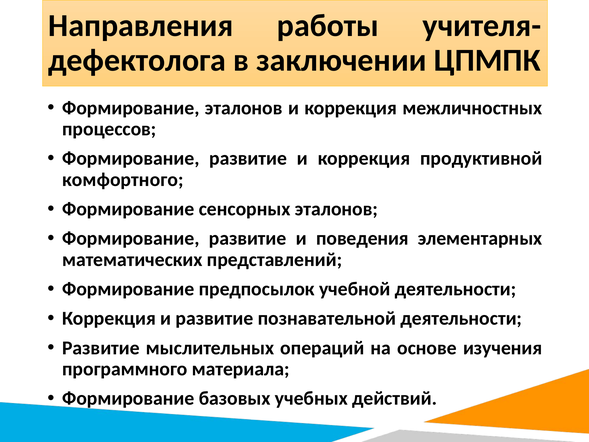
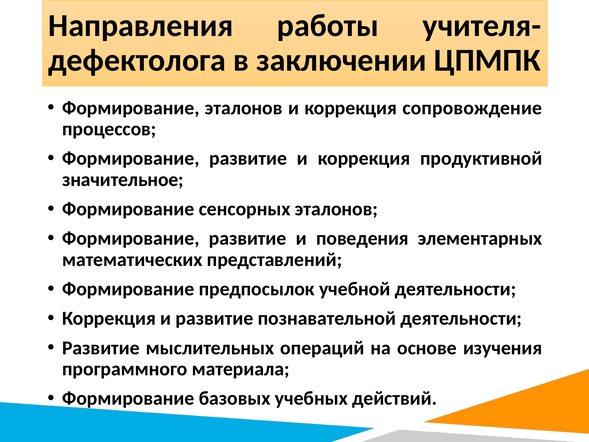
межличностных: межличностных -> сопровождение
комфортного: комфортного -> значительное
